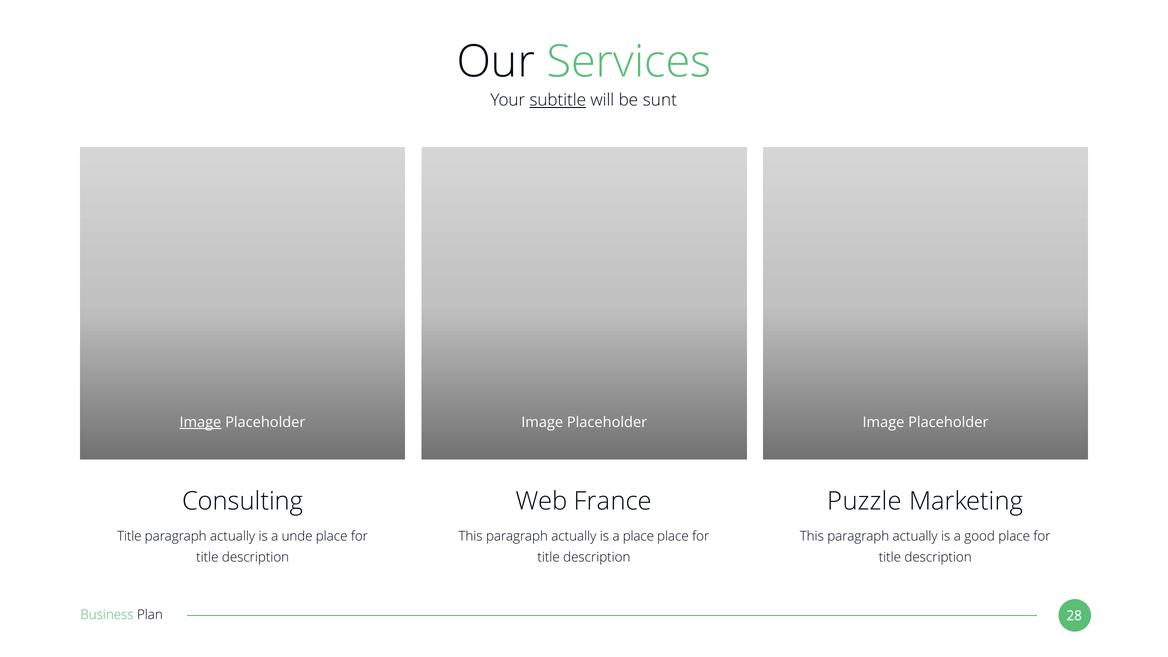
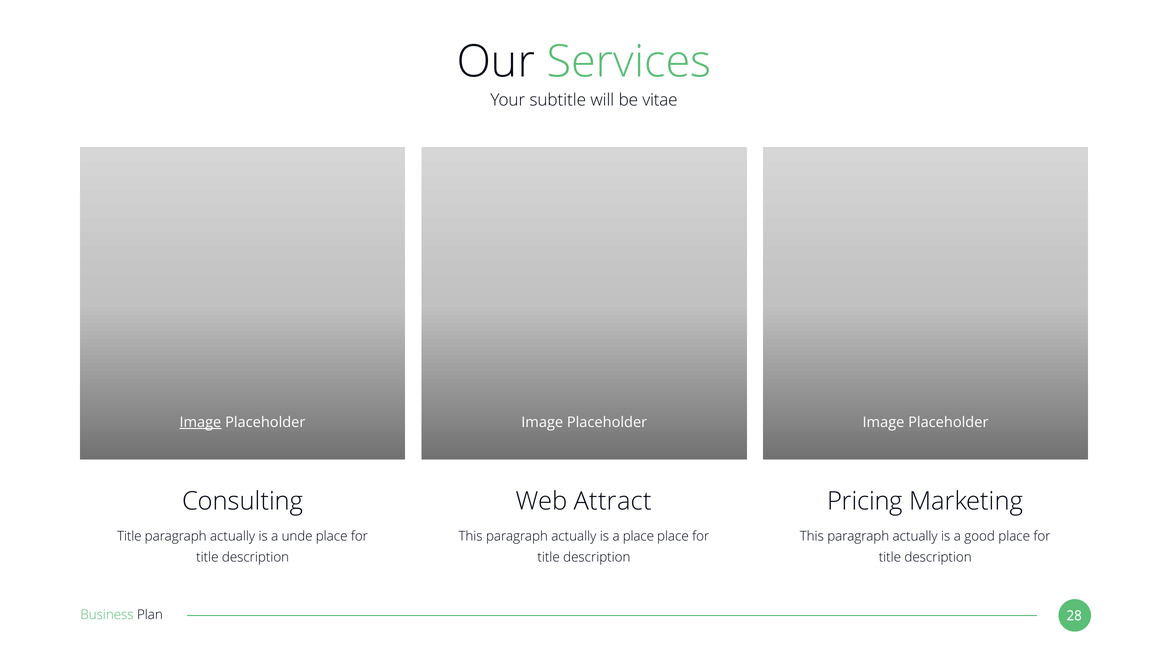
subtitle underline: present -> none
sunt: sunt -> vitae
France: France -> Attract
Puzzle: Puzzle -> Pricing
